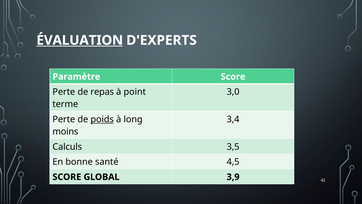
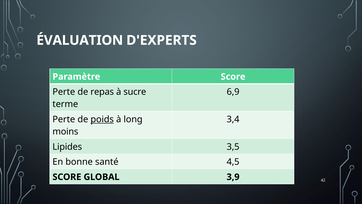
ÉVALUATION underline: present -> none
point: point -> sucre
3,0: 3,0 -> 6,9
Calculs: Calculs -> Lipides
